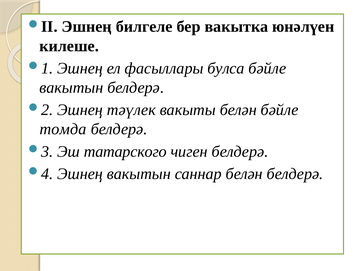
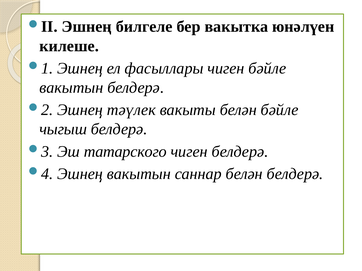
фасыллары булса: булса -> чиген
томда: томда -> чыгыш
